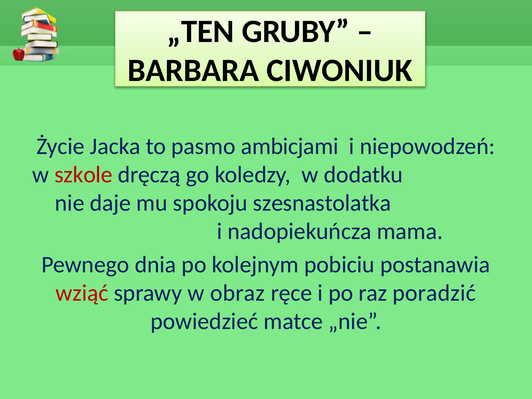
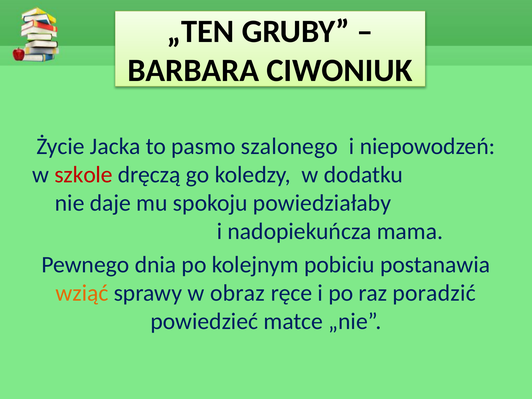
ambicjami: ambicjami -> szalonego
szesnastolatka: szesnastolatka -> powiedziałaby
wziąć colour: red -> orange
